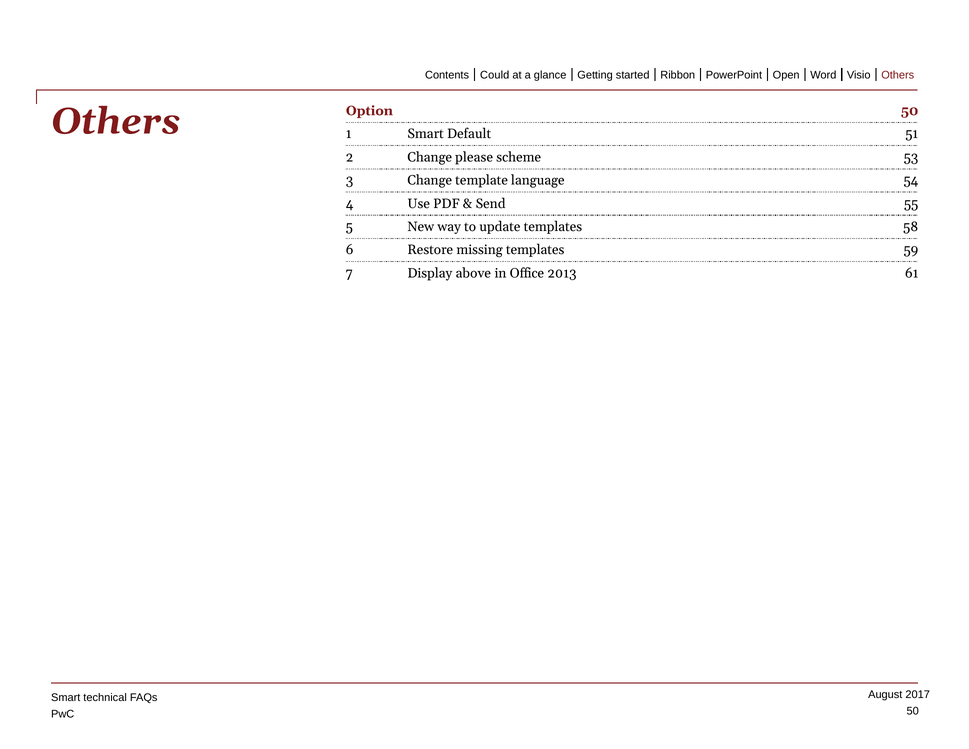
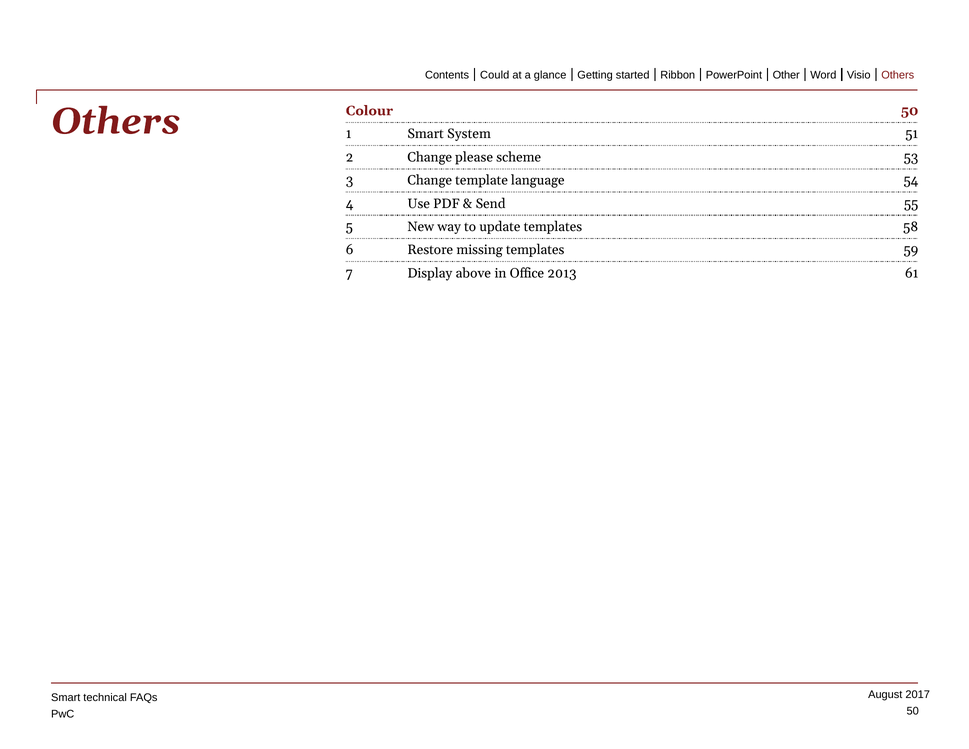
Open: Open -> Other
Option: Option -> Colour
Default: Default -> System
